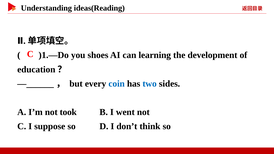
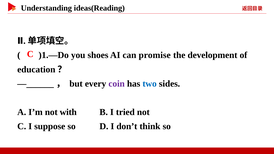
learning: learning -> promise
coin colour: blue -> purple
took: took -> with
went: went -> tried
